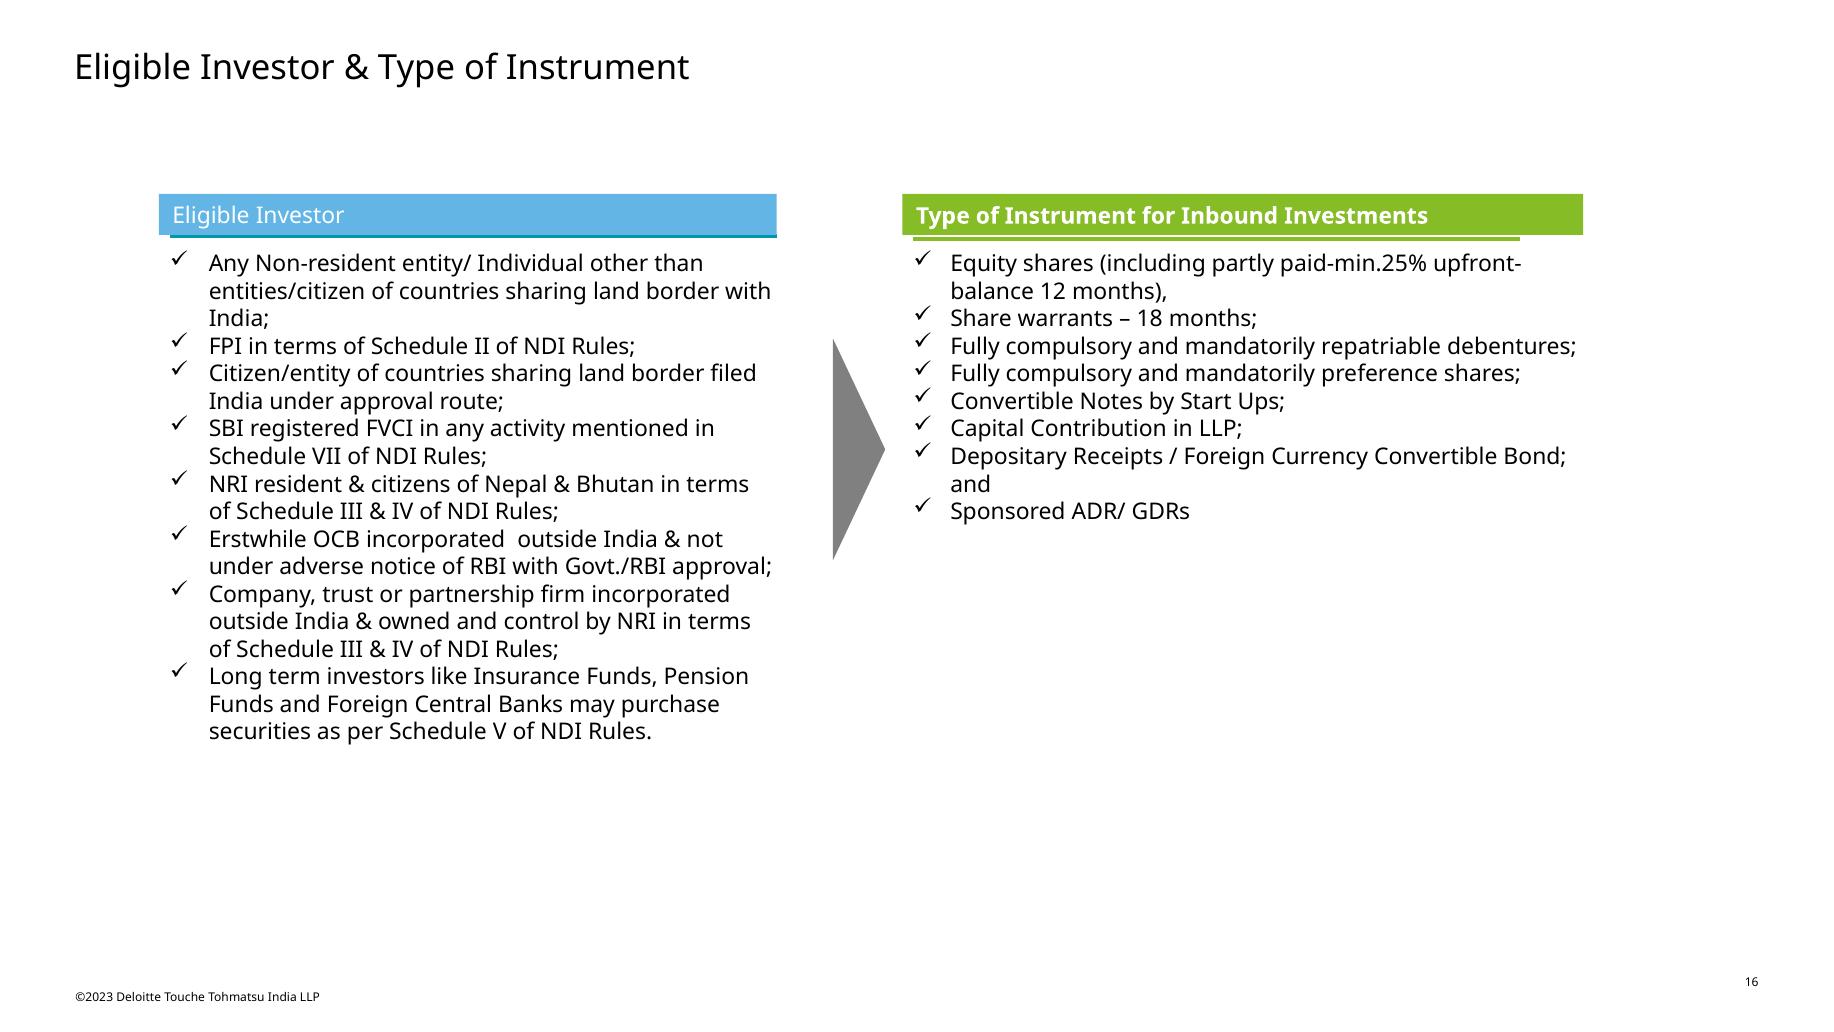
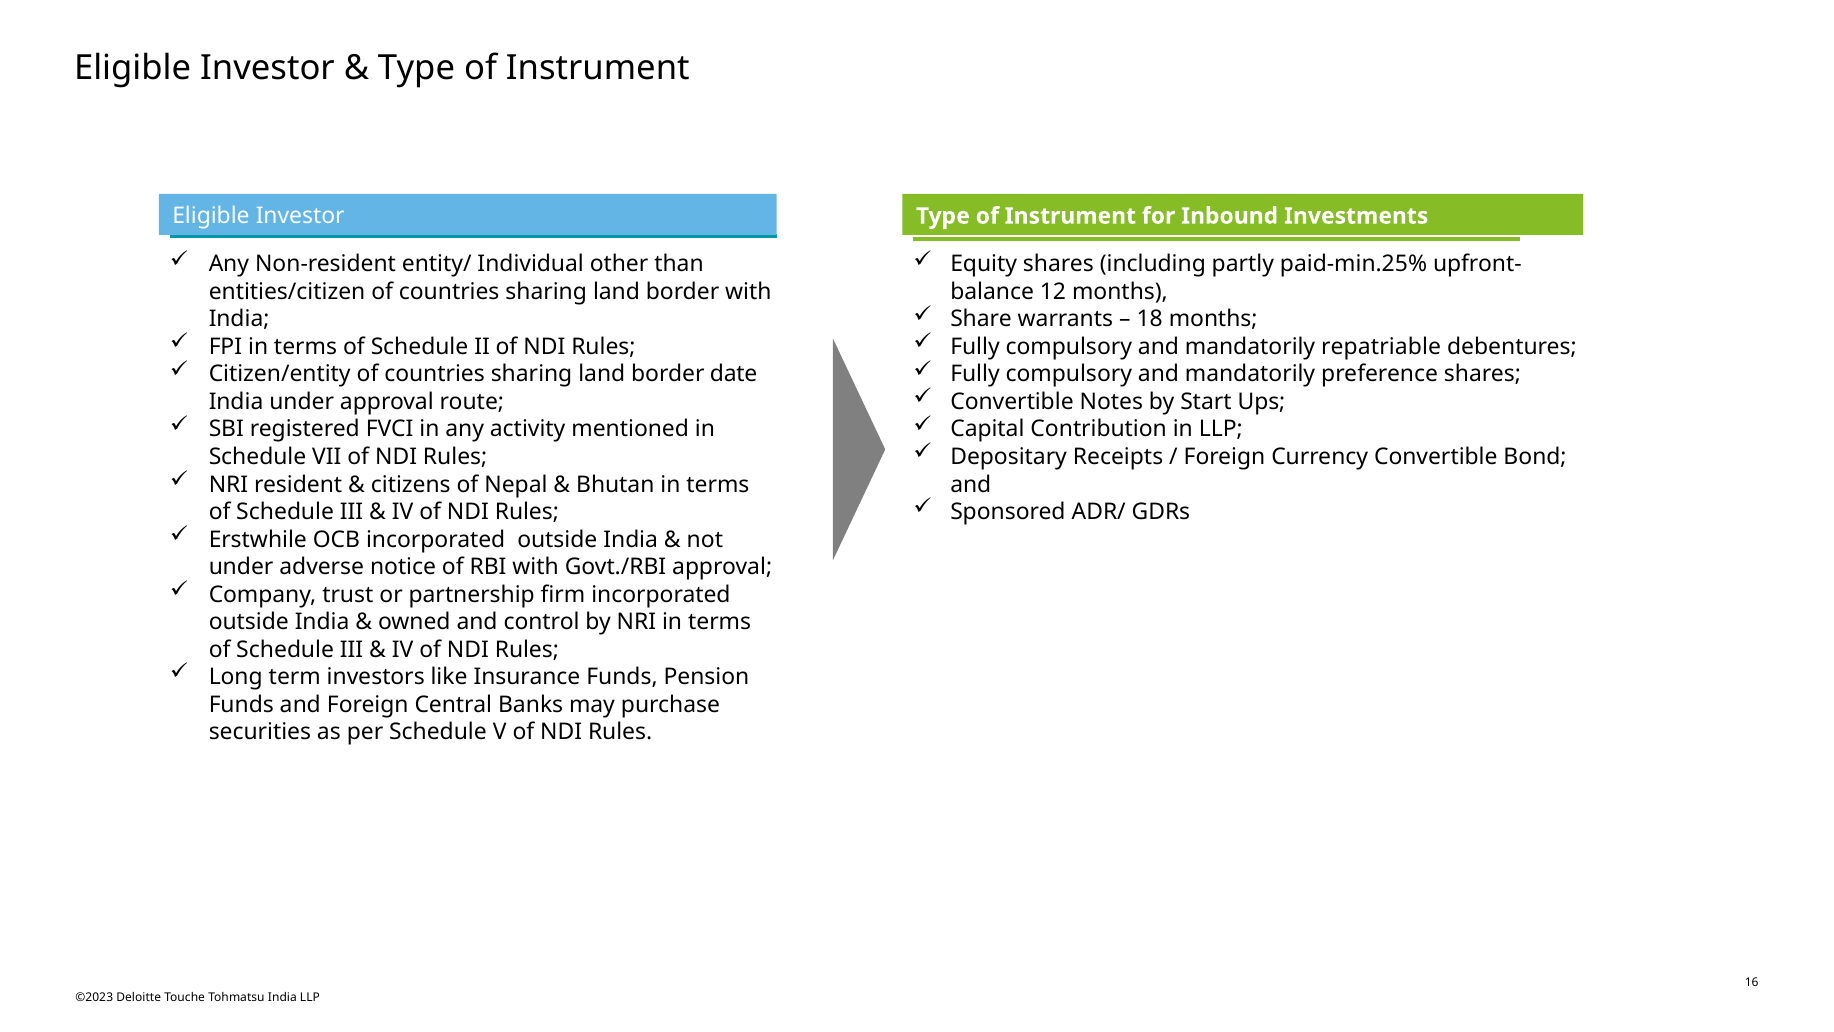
filed: filed -> date
